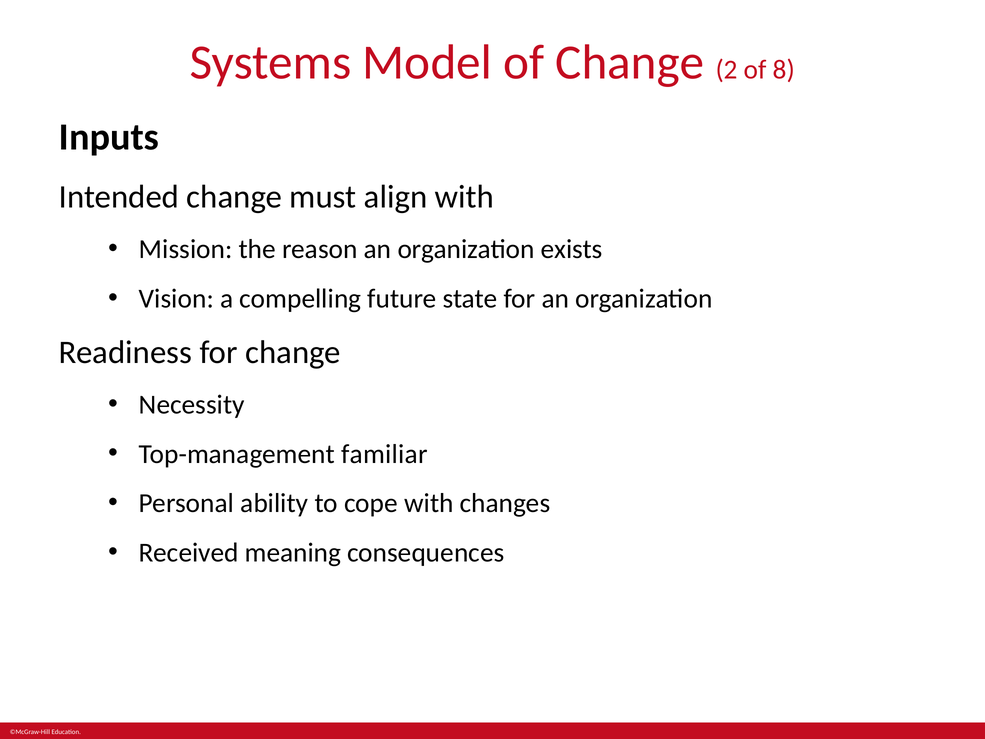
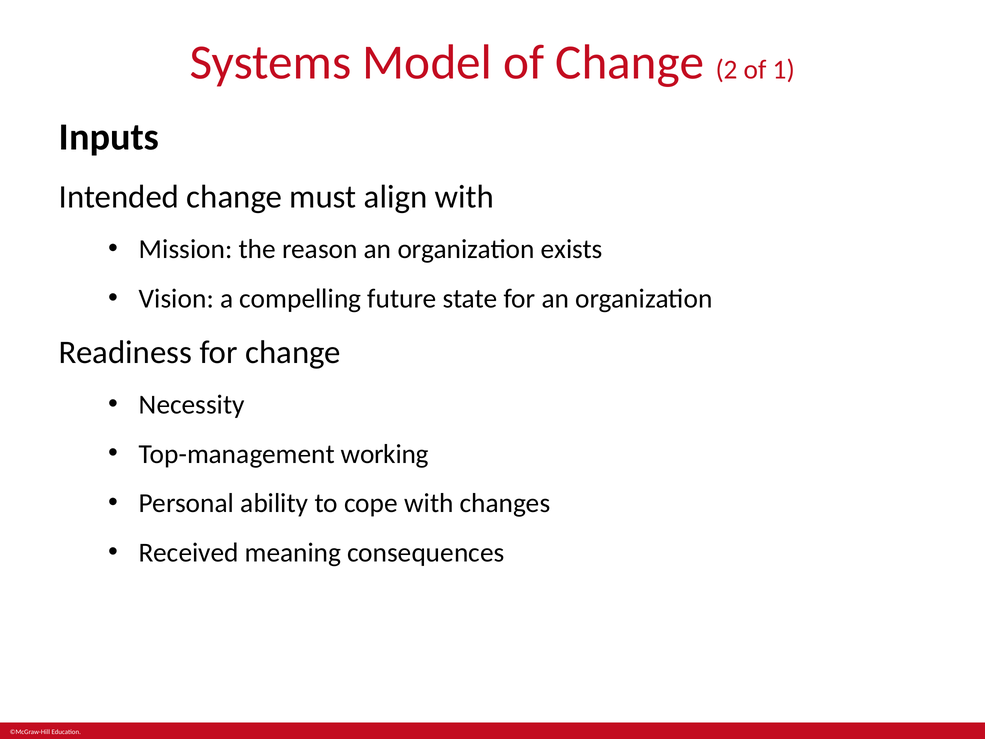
8: 8 -> 1
familiar: familiar -> working
